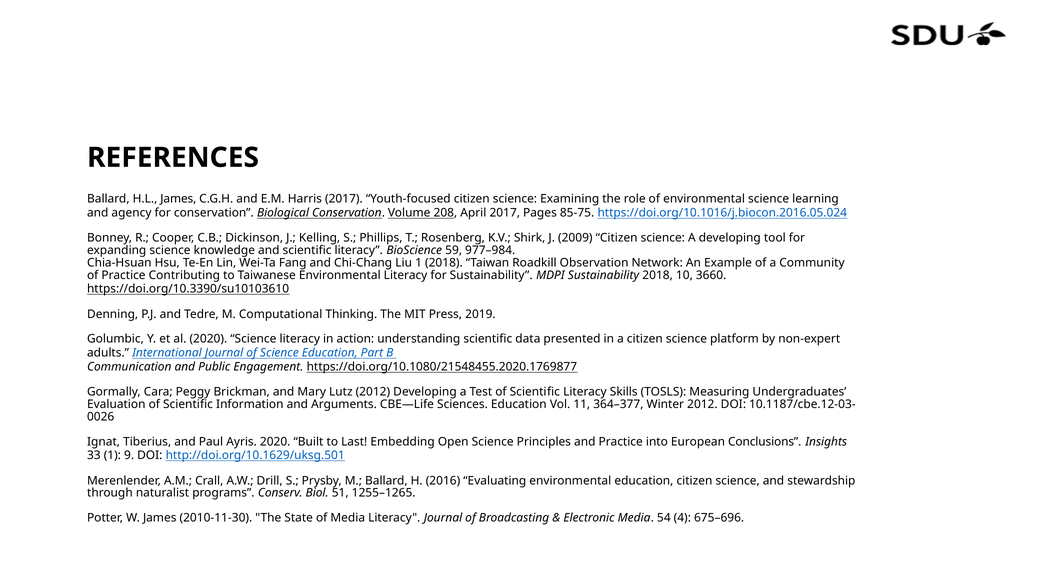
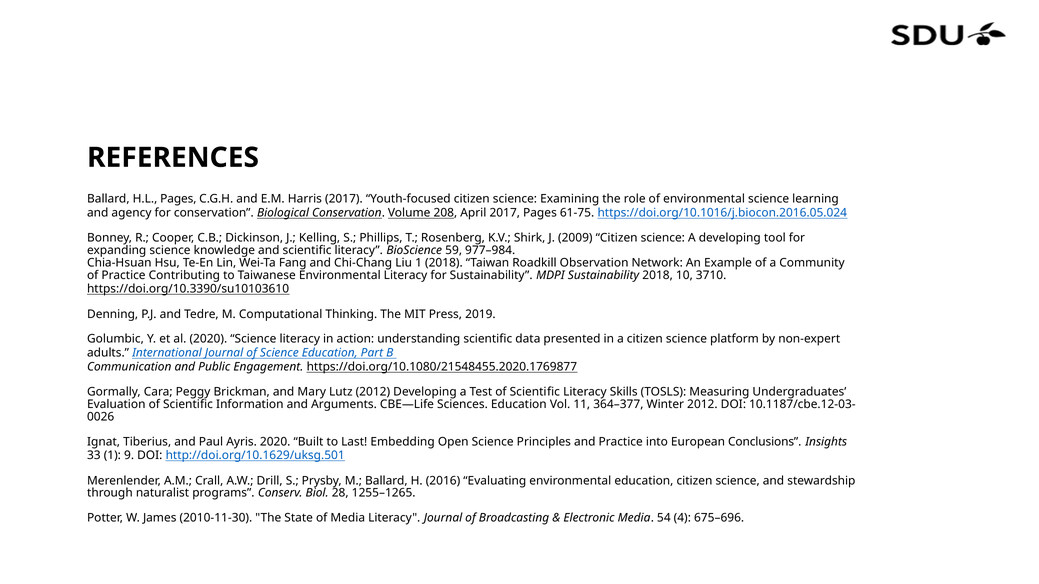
H.L James: James -> Pages
85-75: 85-75 -> 61-75
3660: 3660 -> 3710
51: 51 -> 28
